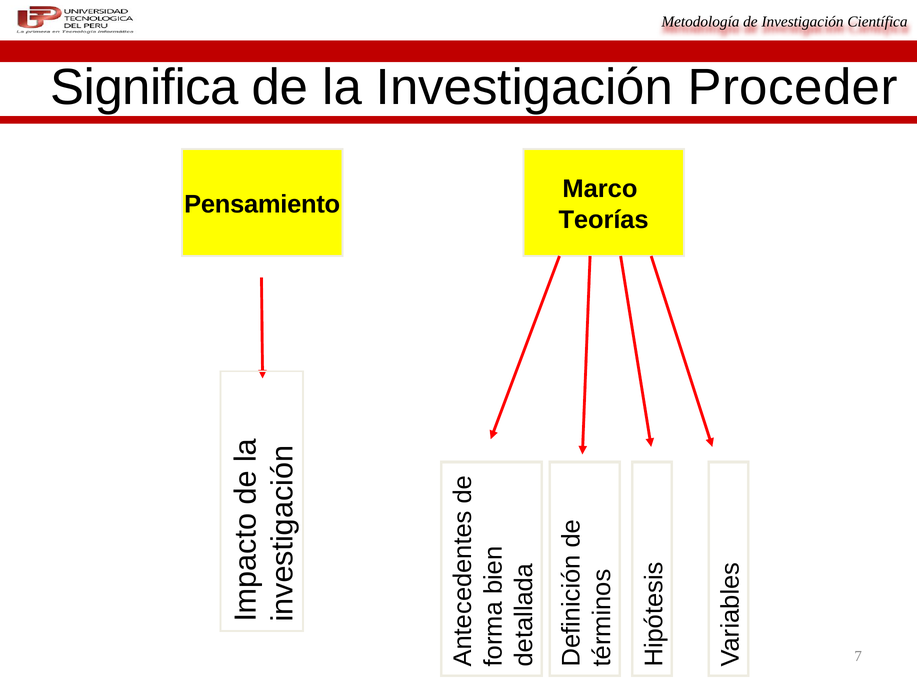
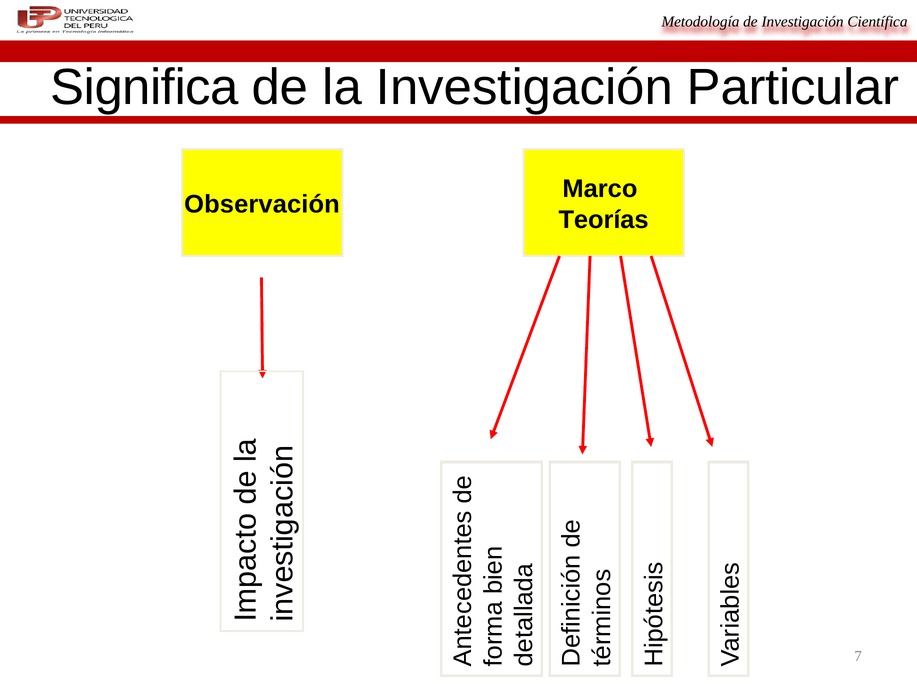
Proceder: Proceder -> Particular
Pensamiento: Pensamiento -> Observación
